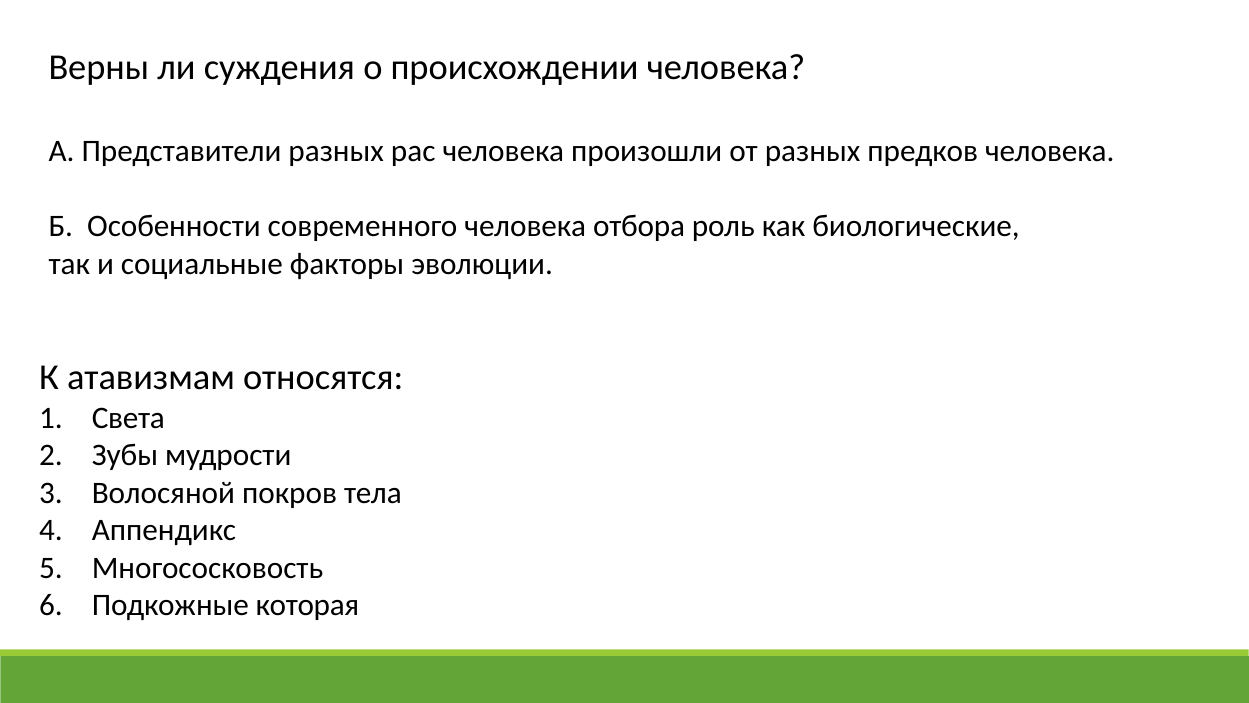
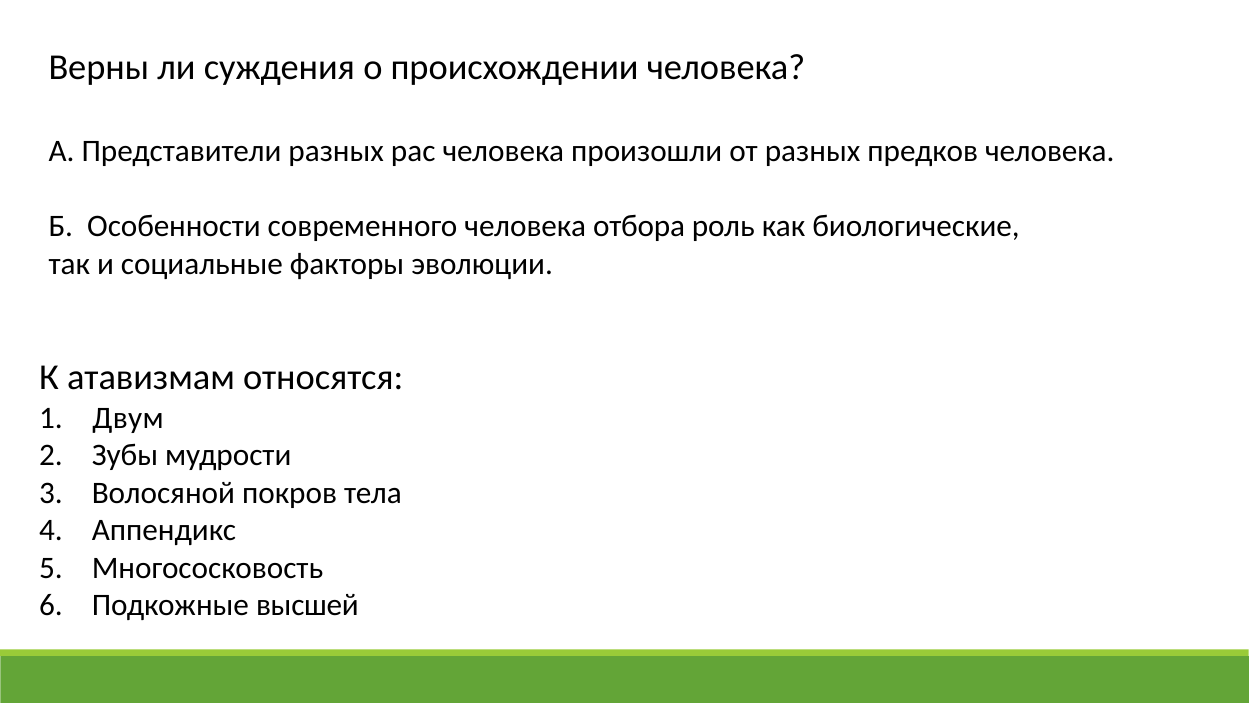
Света: Света -> Двум
которая: которая -> высшей
